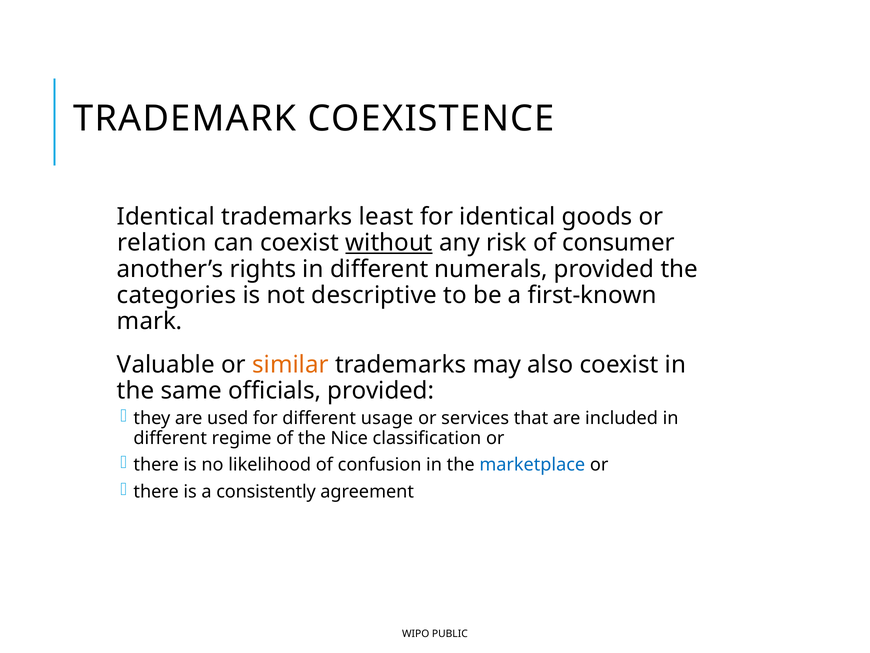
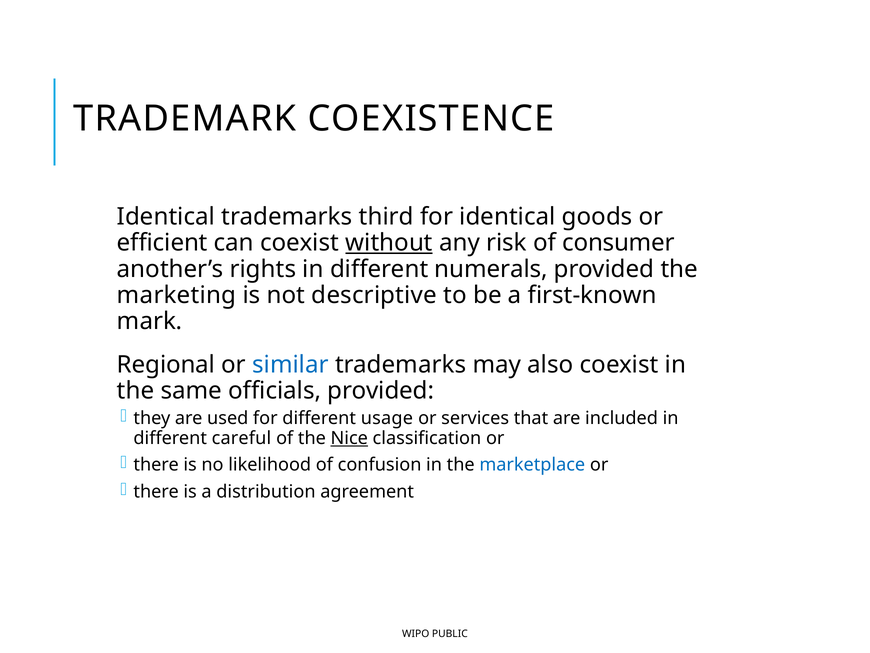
least: least -> third
relation: relation -> efficient
categories: categories -> marketing
Valuable: Valuable -> Regional
similar colour: orange -> blue
regime: regime -> careful
Nice underline: none -> present
consistently: consistently -> distribution
